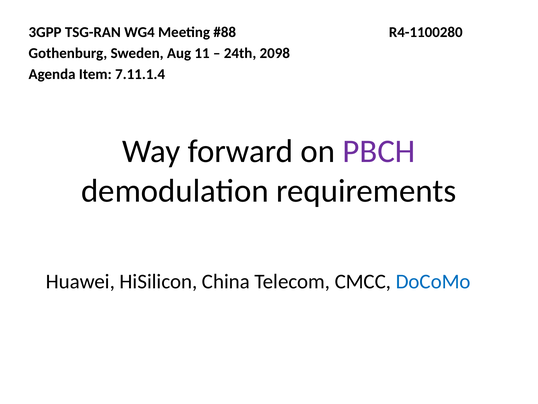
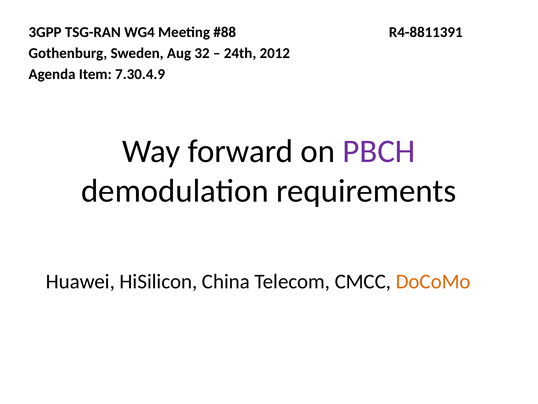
R4-1100280: R4-1100280 -> R4-8811391
11: 11 -> 32
2098: 2098 -> 2012
7.11.1.4: 7.11.1.4 -> 7.30.4.9
DoCoMo colour: blue -> orange
